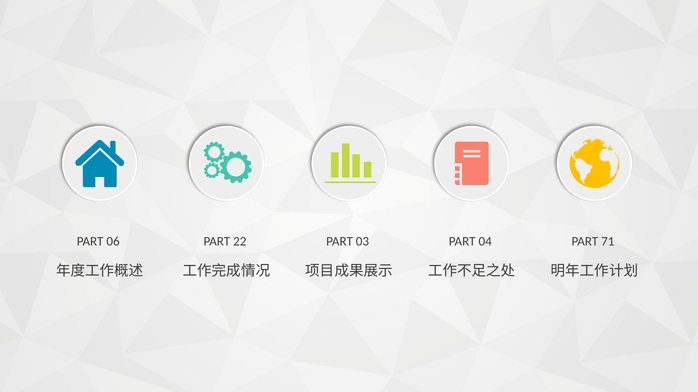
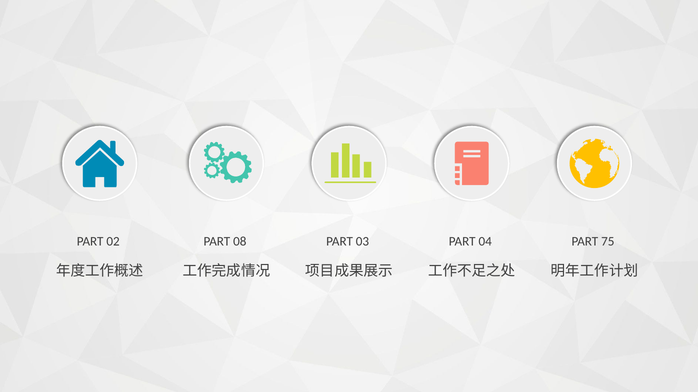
06: 06 -> 02
22: 22 -> 08
71: 71 -> 75
